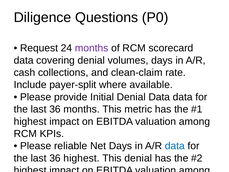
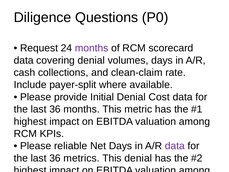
Denial Data: Data -> Cost
data at (175, 146) colour: blue -> purple
36 highest: highest -> metrics
